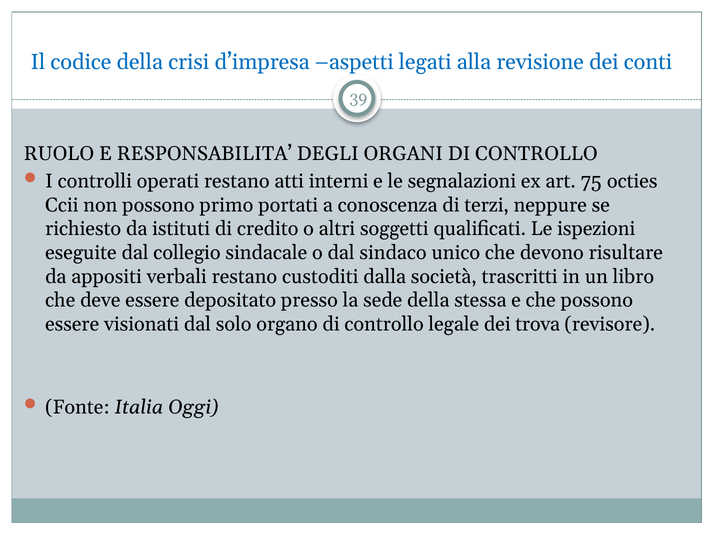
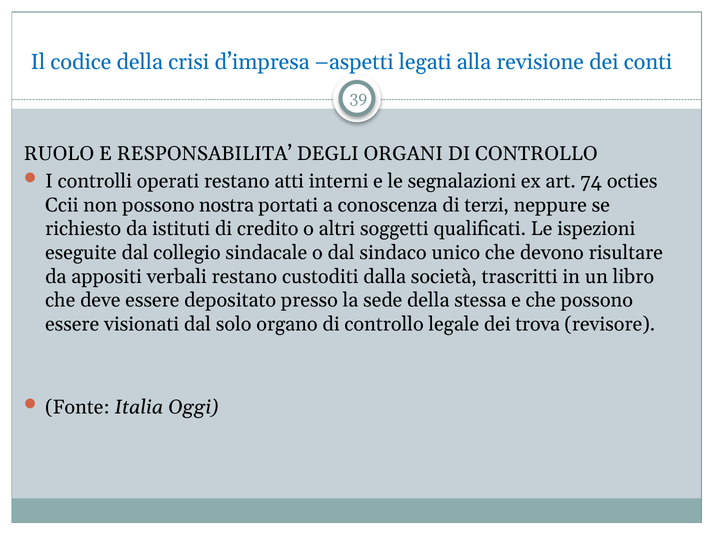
75: 75 -> 74
primo: primo -> nostra
